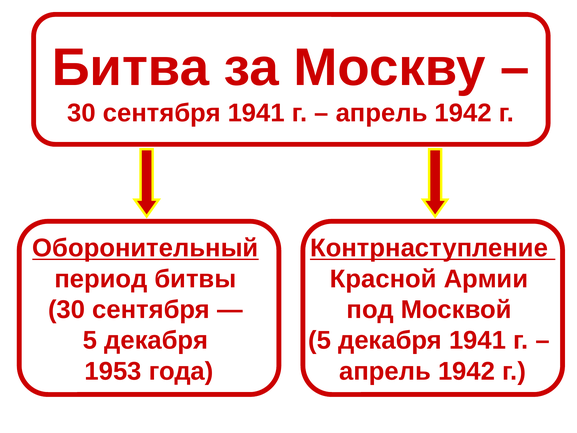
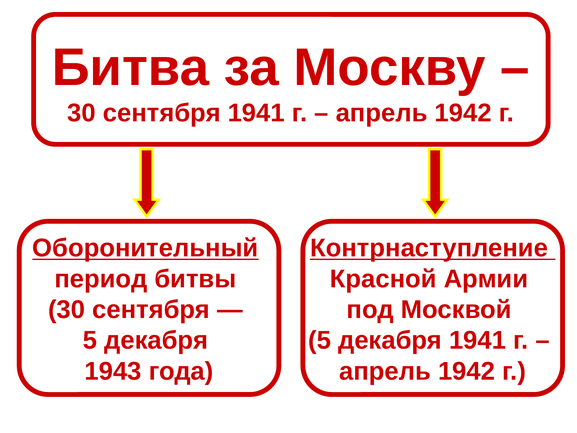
1953: 1953 -> 1943
